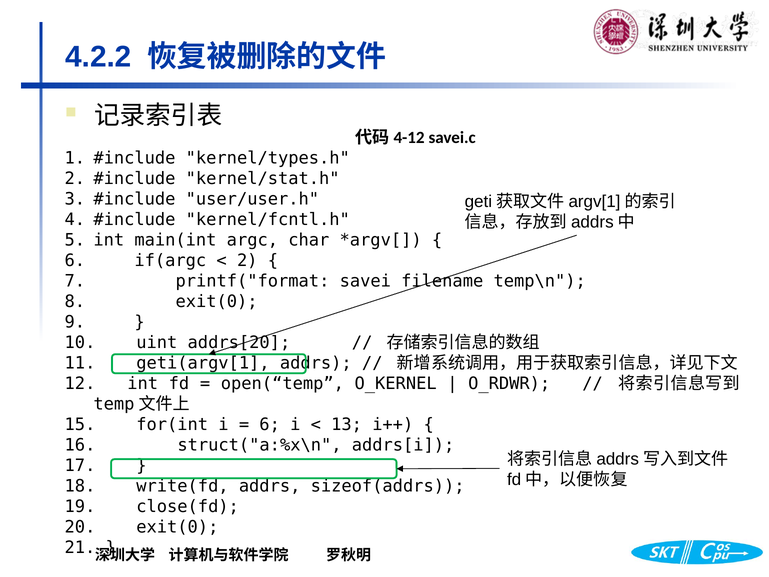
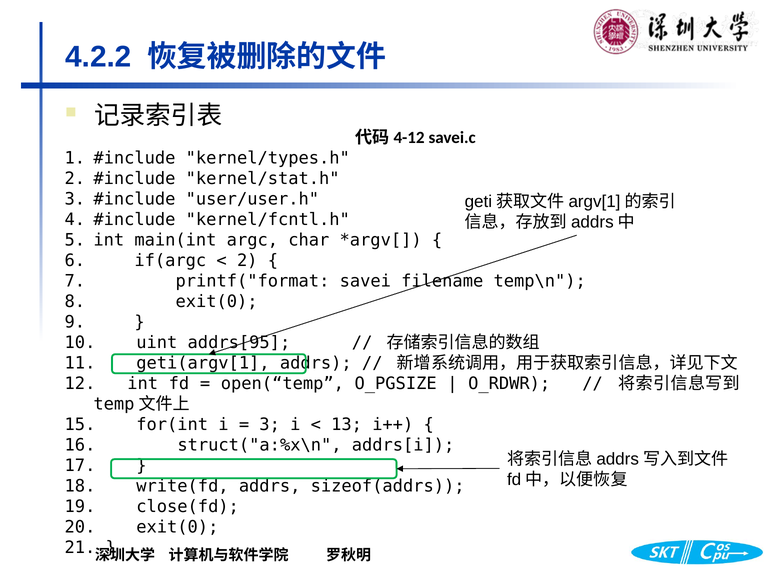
addrs[20: addrs[20 -> addrs[95
O_KERNEL: O_KERNEL -> O_PGSIZE
6 at (270, 425): 6 -> 3
